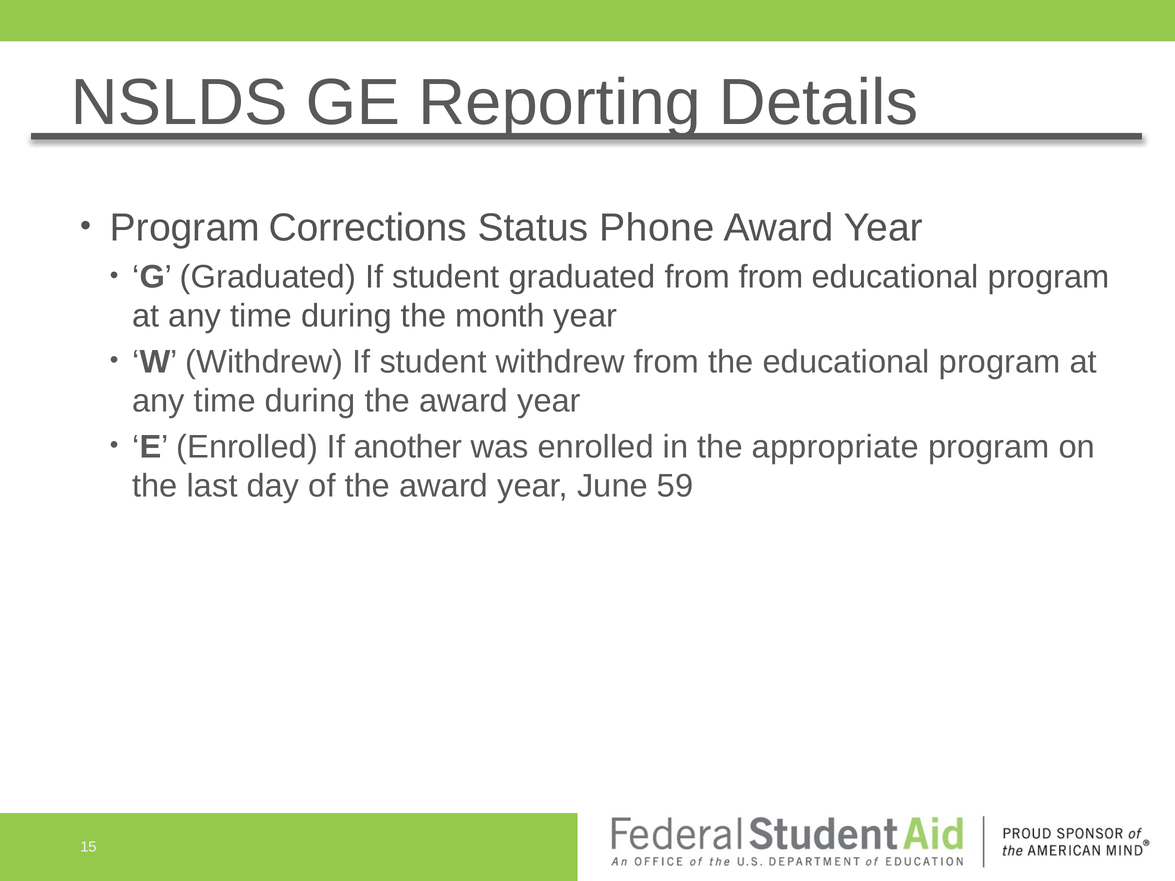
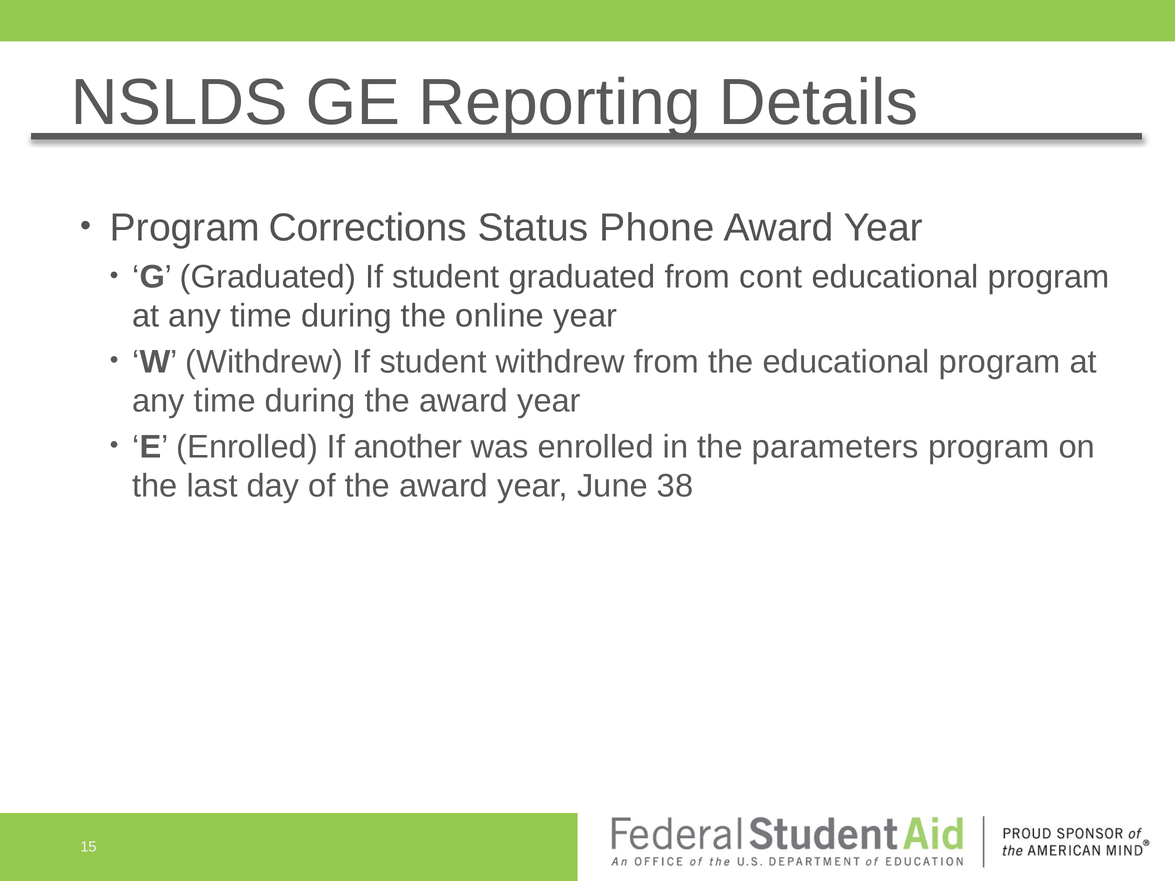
from from: from -> cont
month: month -> online
appropriate: appropriate -> parameters
59: 59 -> 38
